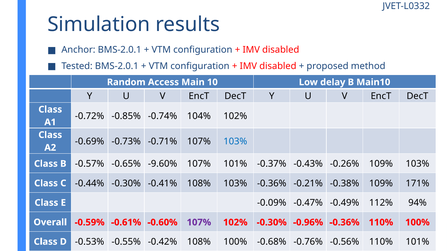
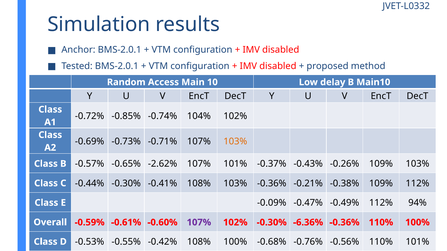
103% at (235, 142) colour: blue -> orange
-9.60%: -9.60% -> -2.62%
109% 171%: 171% -> 112%
-0.96%: -0.96% -> -6.36%
